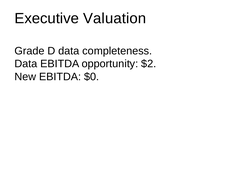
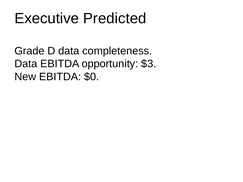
Valuation: Valuation -> Predicted
$2: $2 -> $3
